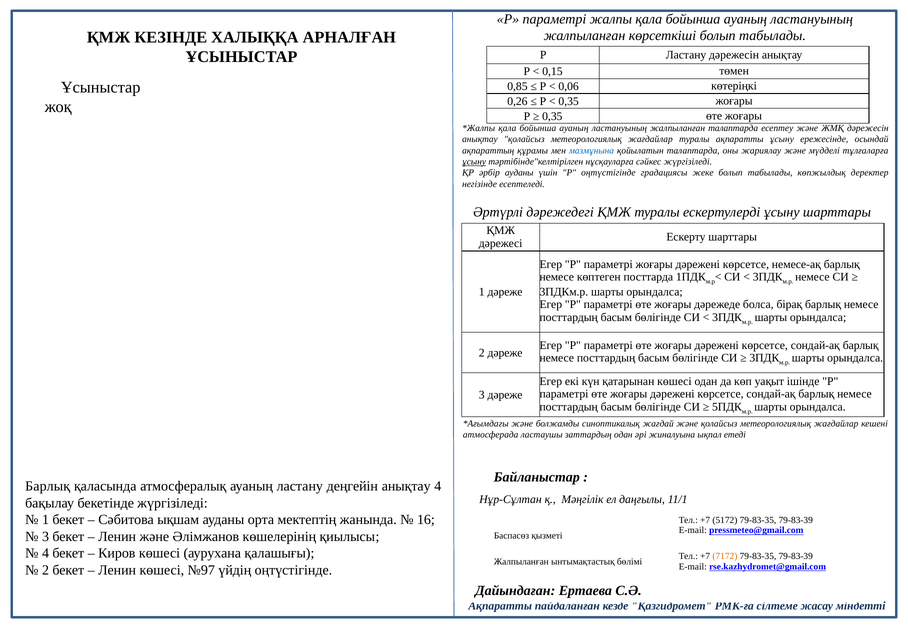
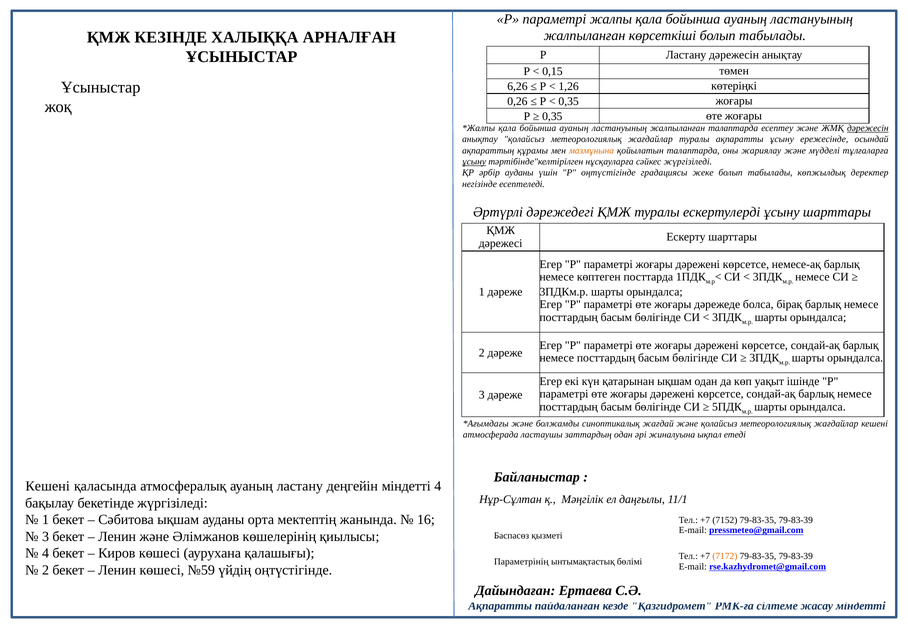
0,85: 0,85 -> 6,26
0,06: 0,06 -> 1,26
дәрежесін at (868, 128) underline: none -> present
мазмұнына colour: blue -> orange
қатарынан көшесі: көшесі -> ықшам
Барлық at (48, 487): Барлық -> Кешені
деңгейін анықтау: анықтау -> міндетті
5172: 5172 -> 7152
Жалпыланған at (521, 562): Жалпыланған -> Параметрінің
№97: №97 -> №59
